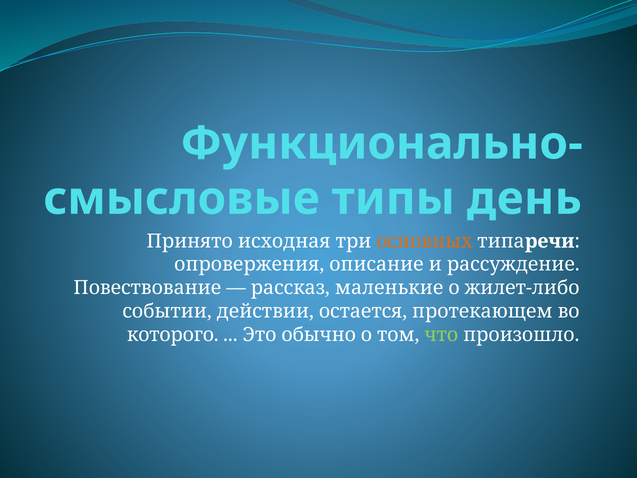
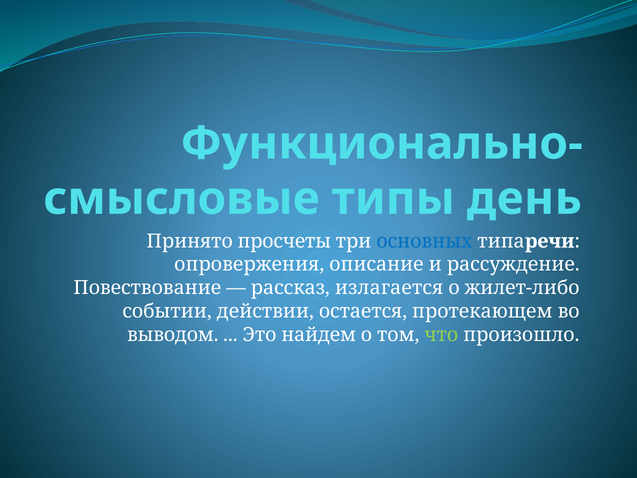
исходная: исходная -> просчеты
основных colour: orange -> blue
маленькие: маленькие -> излагается
которого: которого -> выводом
обычно: обычно -> найдем
